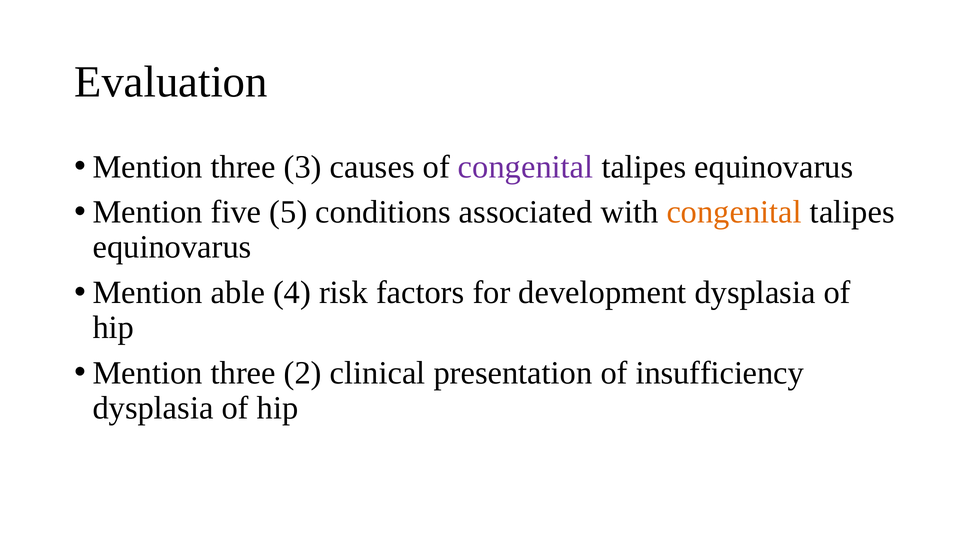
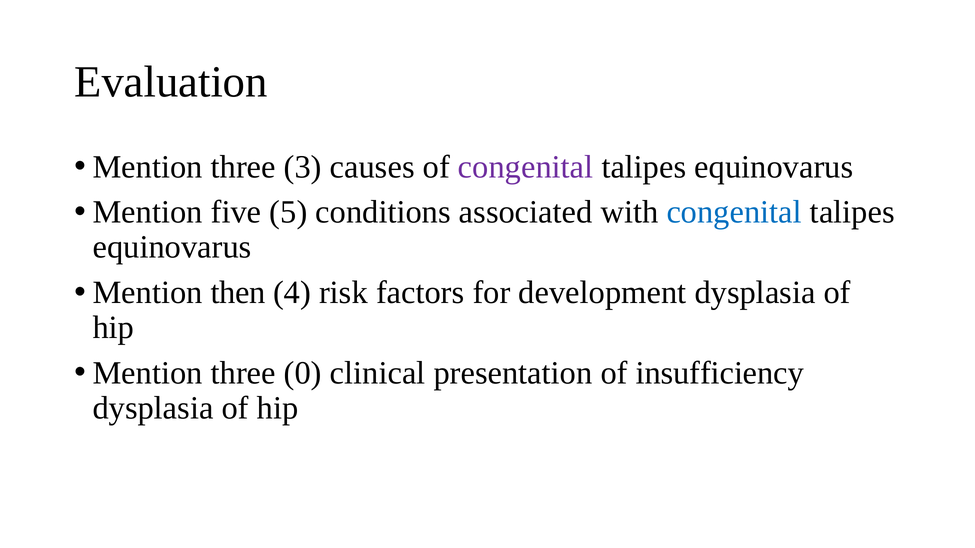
congenital at (734, 212) colour: orange -> blue
able: able -> then
2: 2 -> 0
